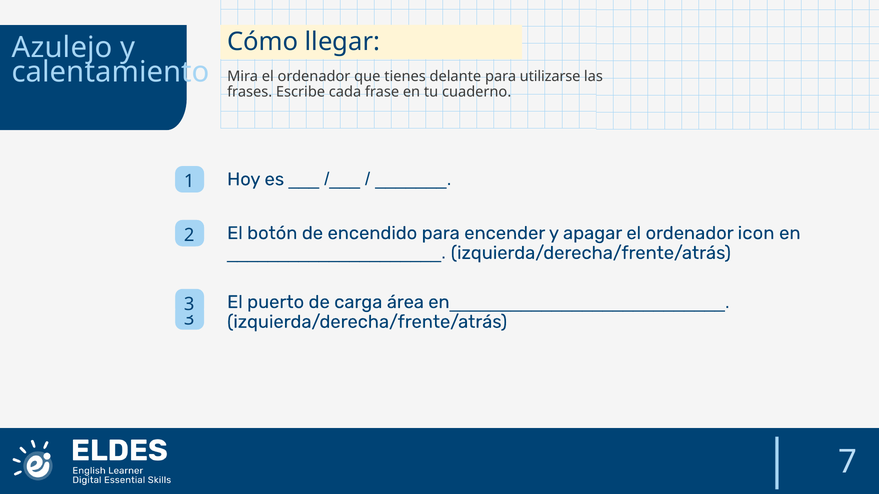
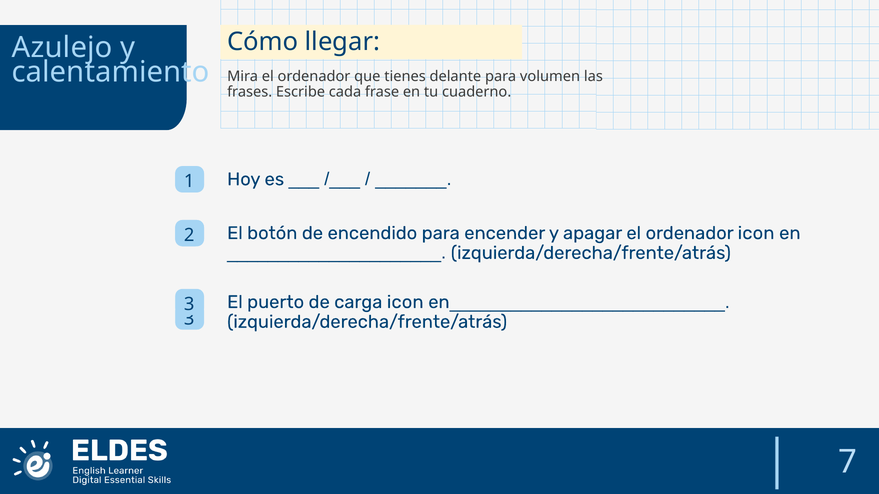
utilizarse: utilizarse -> volumen
carga área: área -> icon
